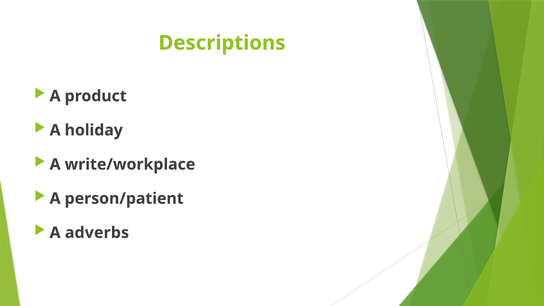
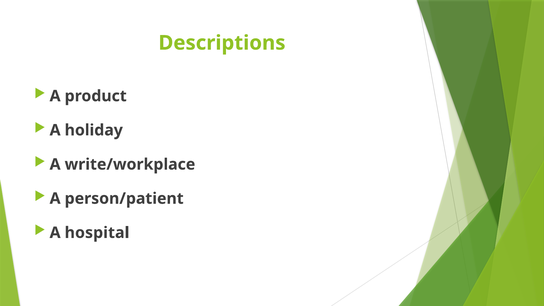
adverbs: adverbs -> hospital
